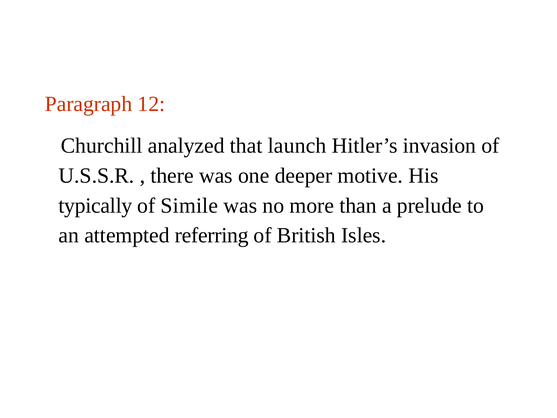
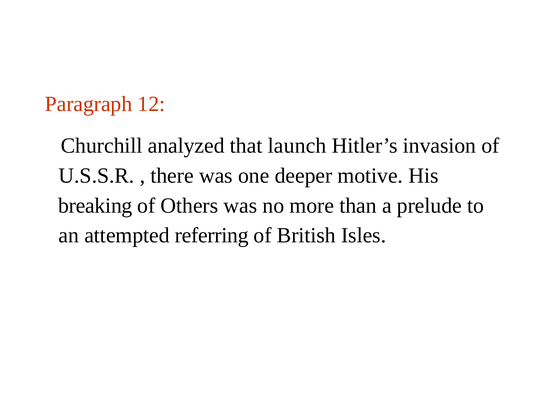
typically: typically -> breaking
Simile: Simile -> Others
